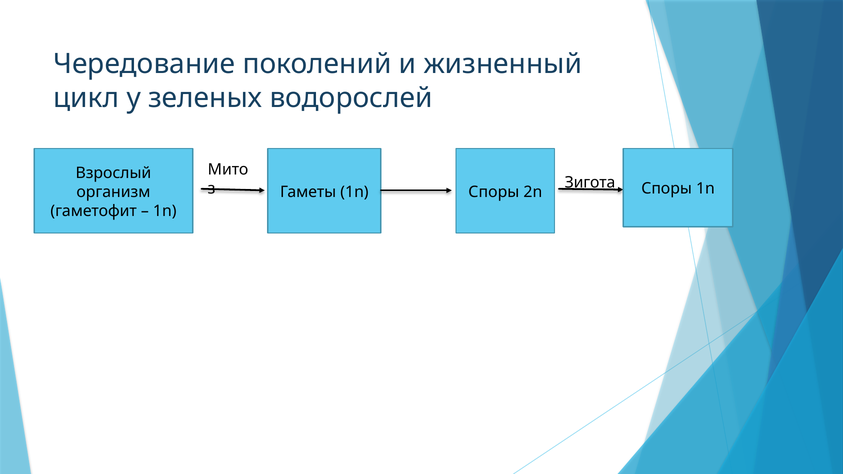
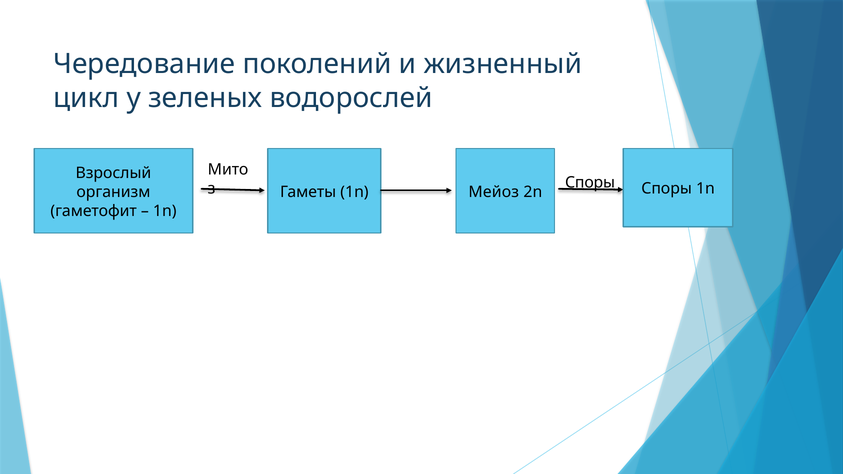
Зигота at (590, 182): Зигота -> Споры
1n Споры: Споры -> Мейоз
